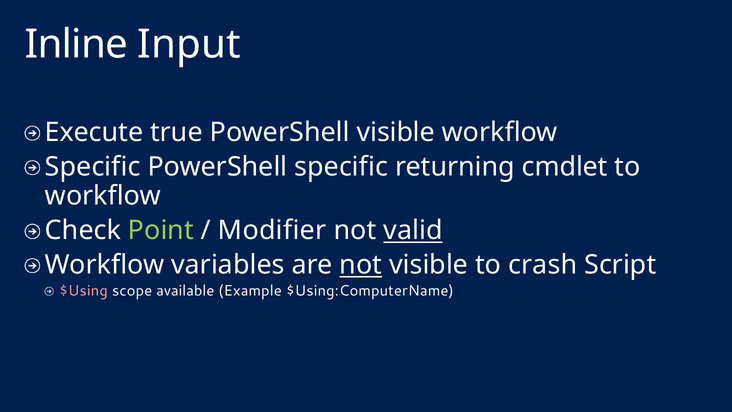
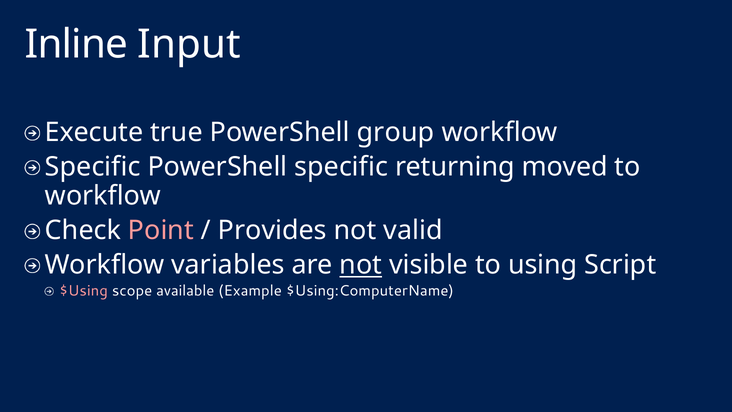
PowerShell visible: visible -> group
cmdlet: cmdlet -> moved
Point colour: light green -> pink
Modifier: Modifier -> Provides
valid underline: present -> none
crash: crash -> using
